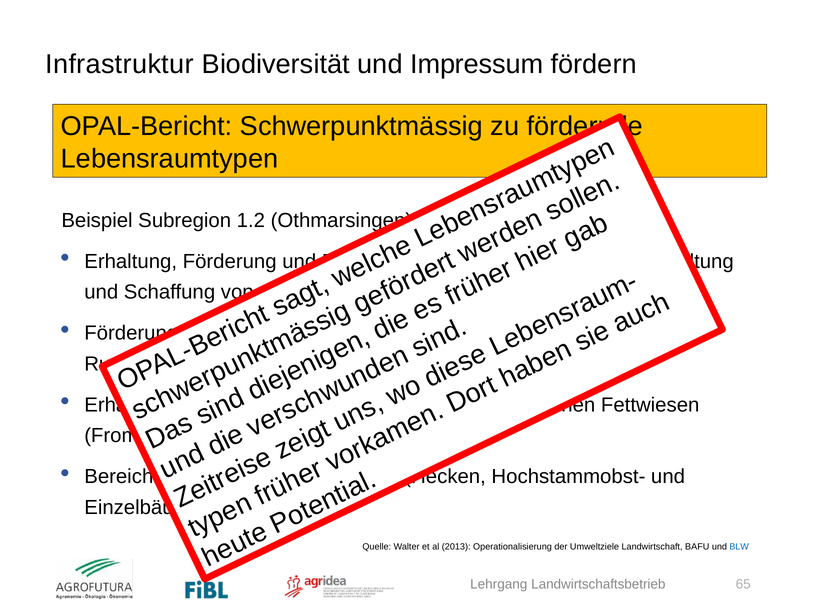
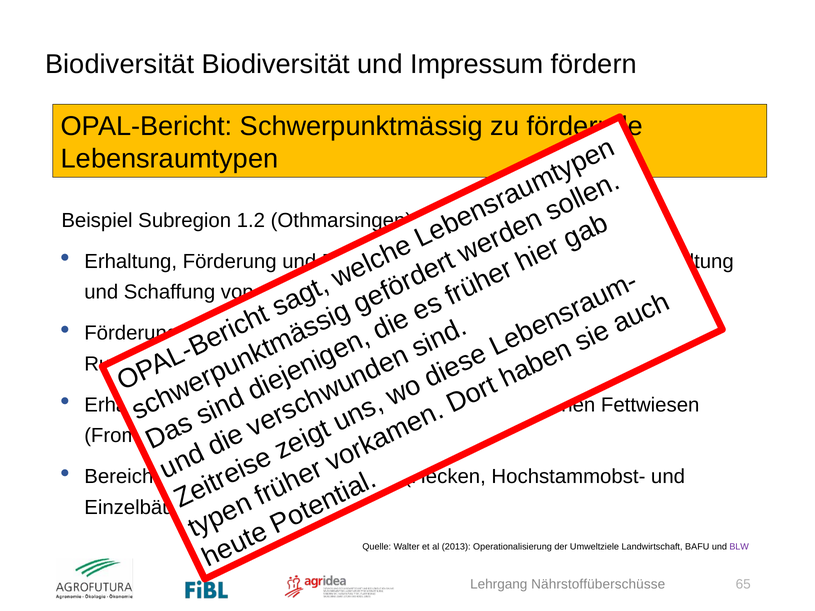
Infrastruktur at (120, 64): Infrastruktur -> Biodiversität
BLW colour: blue -> purple
Landwirtschaftsbetrieb: Landwirtschaftsbetrieb -> Nährstoffüberschüsse
